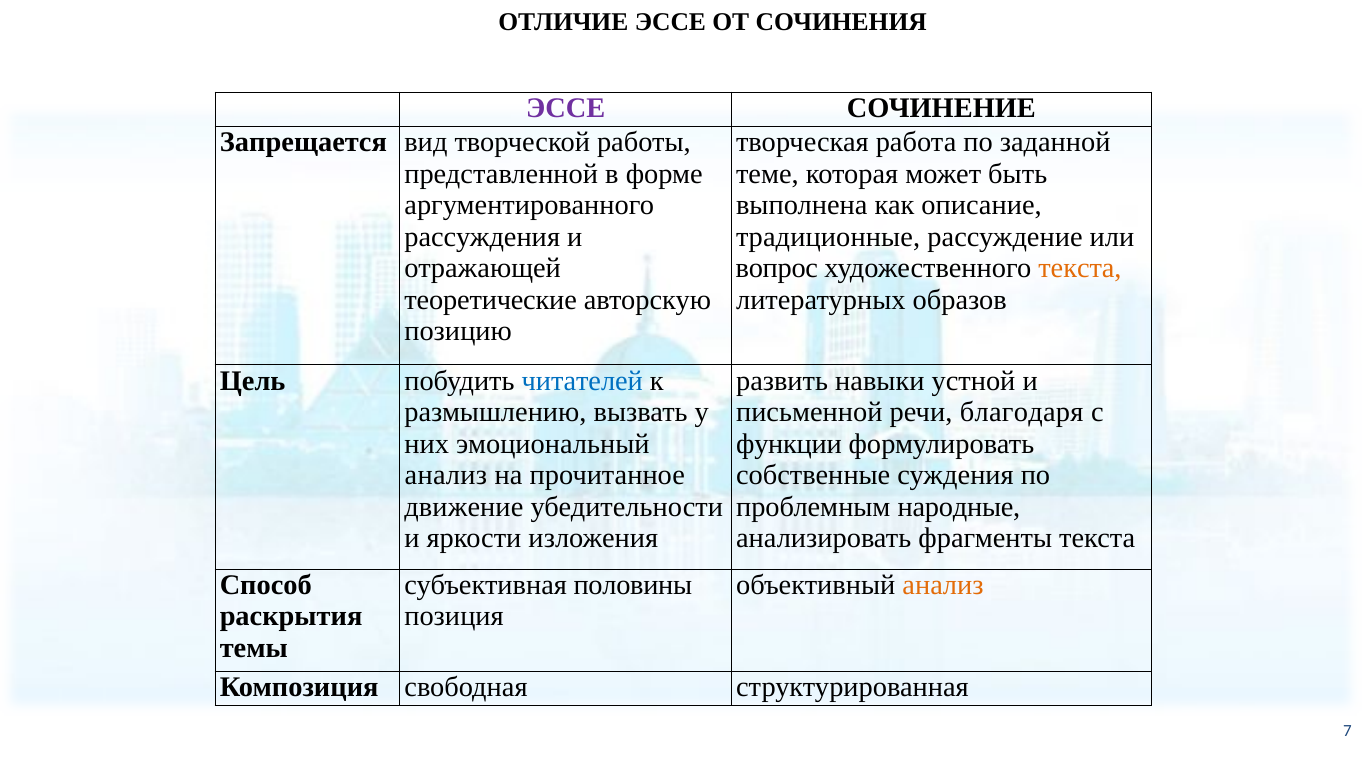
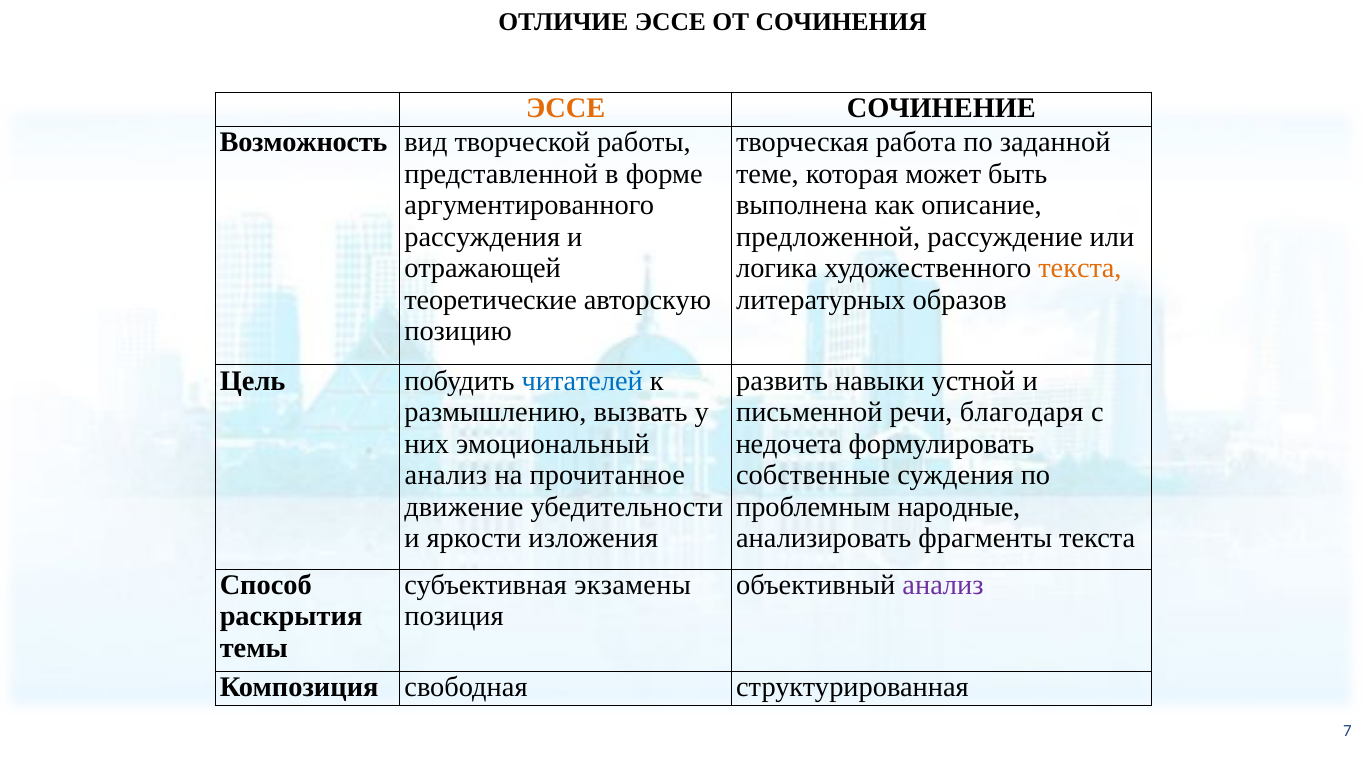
ЭССЕ at (566, 108) colour: purple -> orange
Запрещается: Запрещается -> Возможность
традиционные: традиционные -> предложенной
вопрос: вопрос -> логика
функции: функции -> недочета
половины: половины -> экзамены
анализ at (943, 585) colour: orange -> purple
